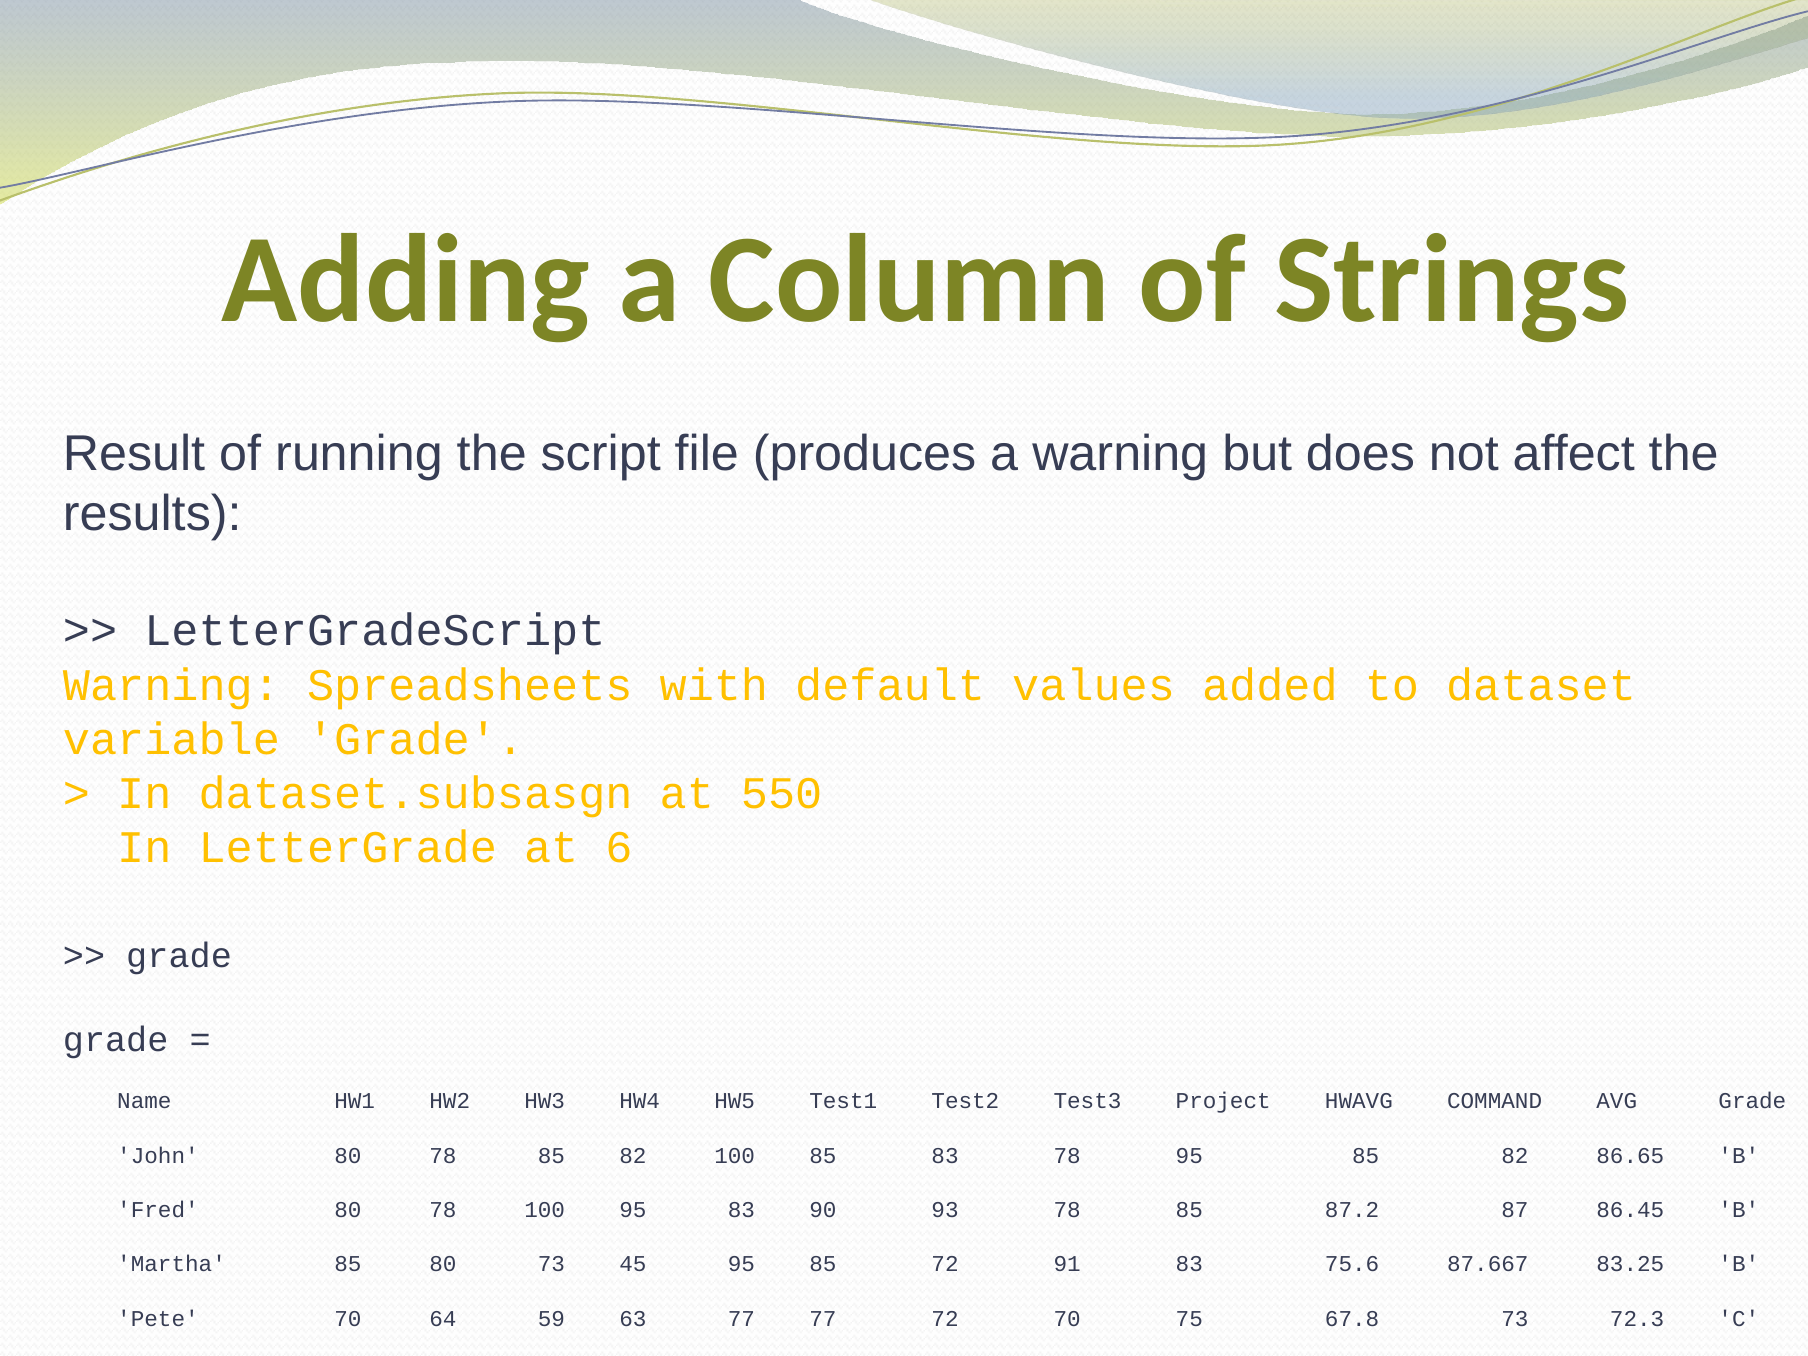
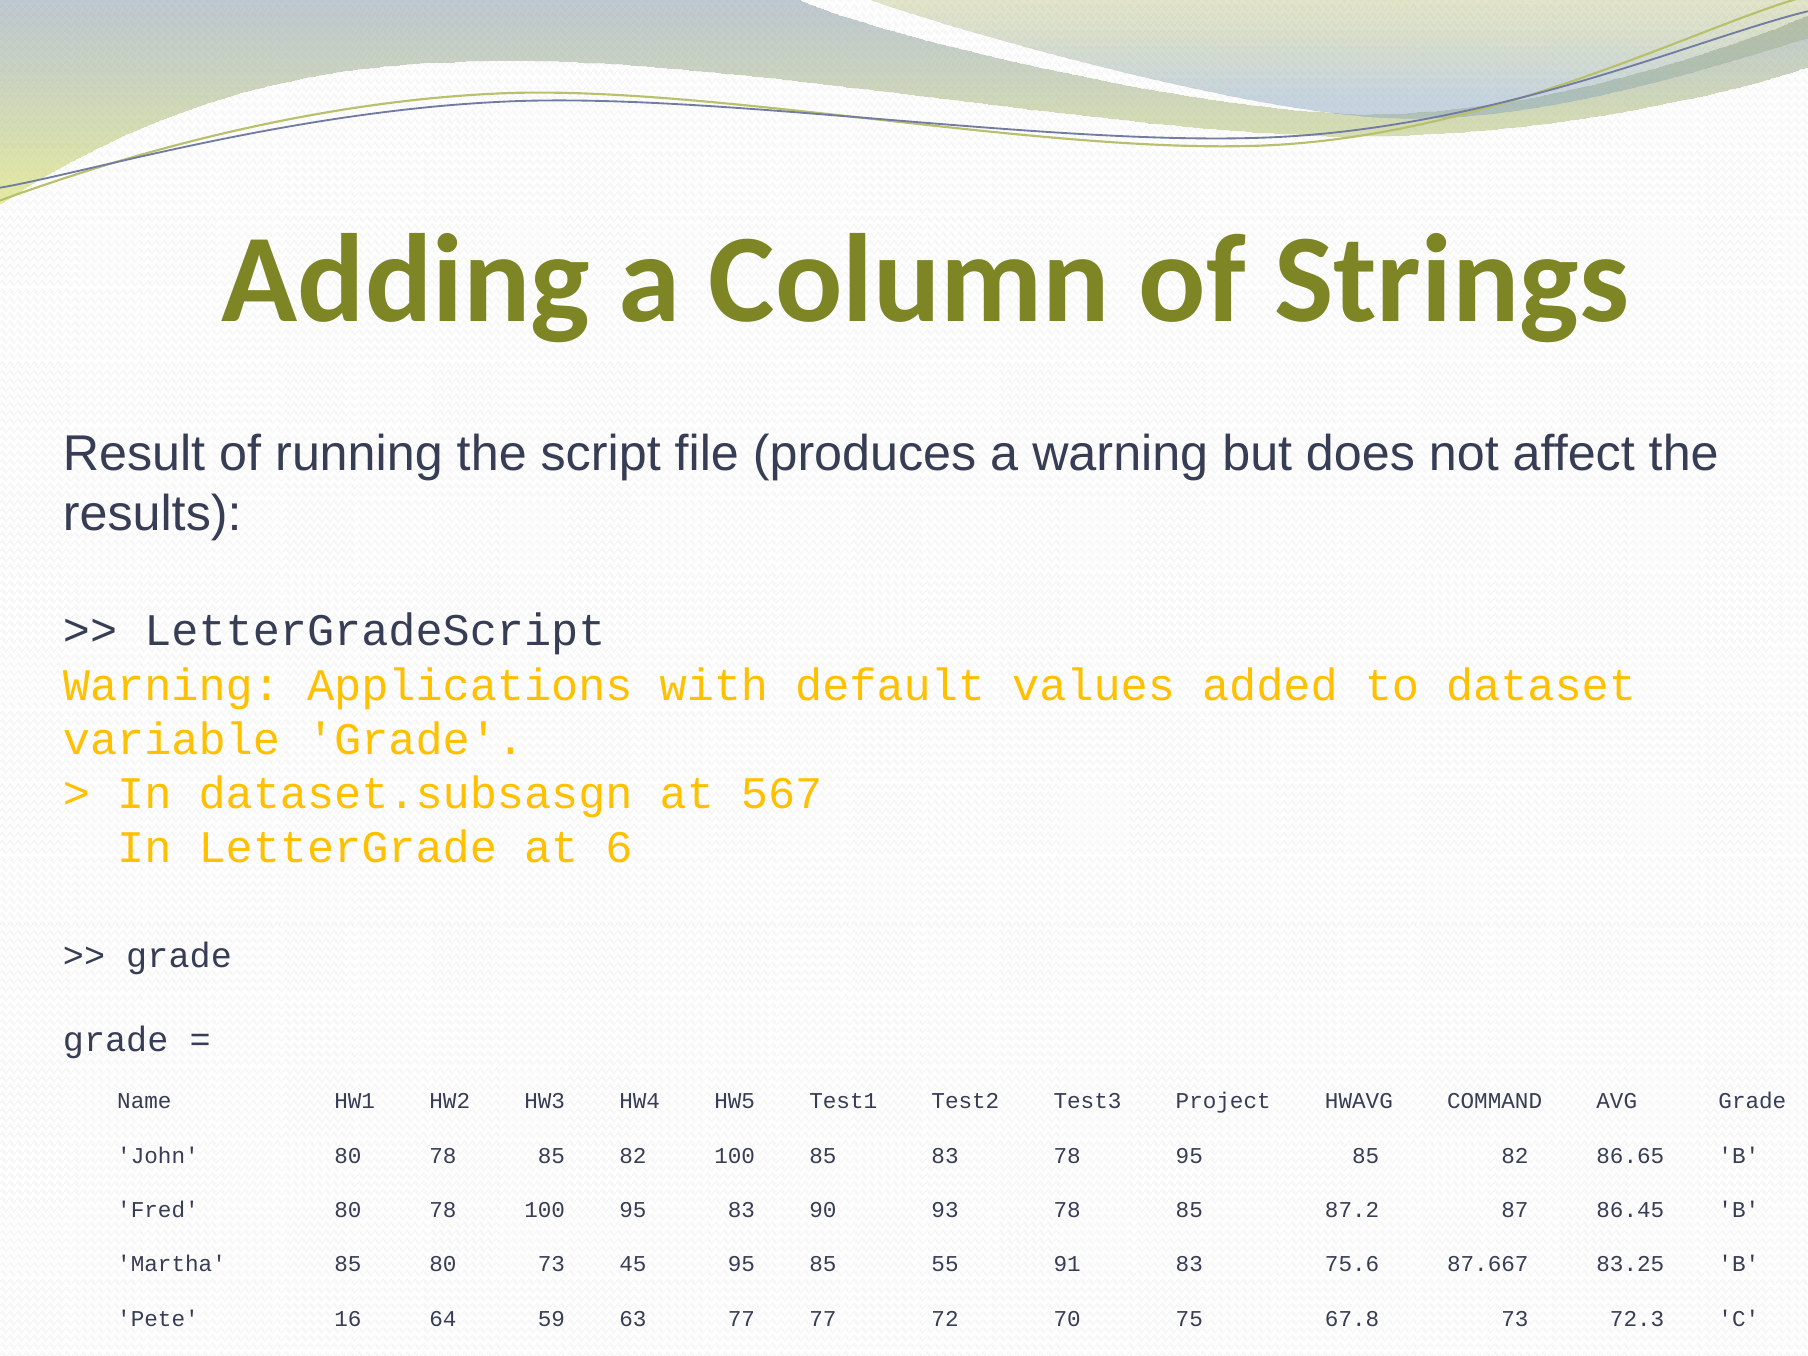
Spreadsheets: Spreadsheets -> Applications
550: 550 -> 567
85 72: 72 -> 55
Pete 70: 70 -> 16
